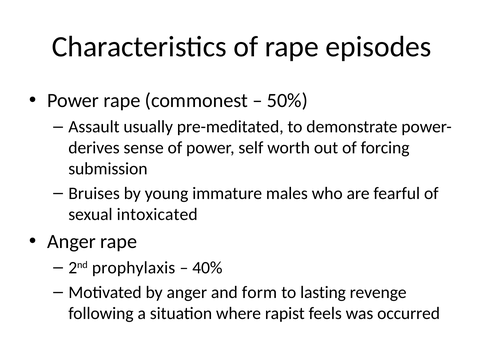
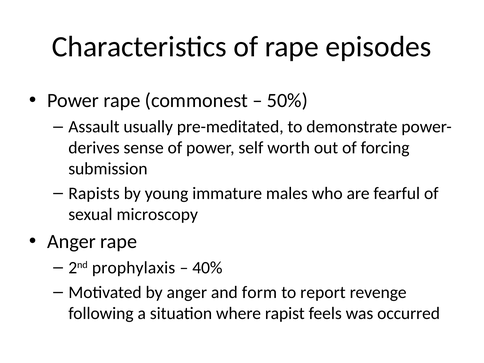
Bruises: Bruises -> Rapists
intoxicated: intoxicated -> microscopy
lasting: lasting -> report
